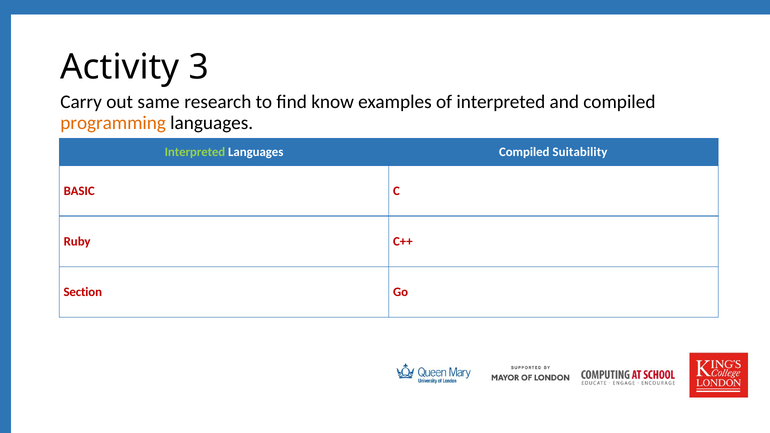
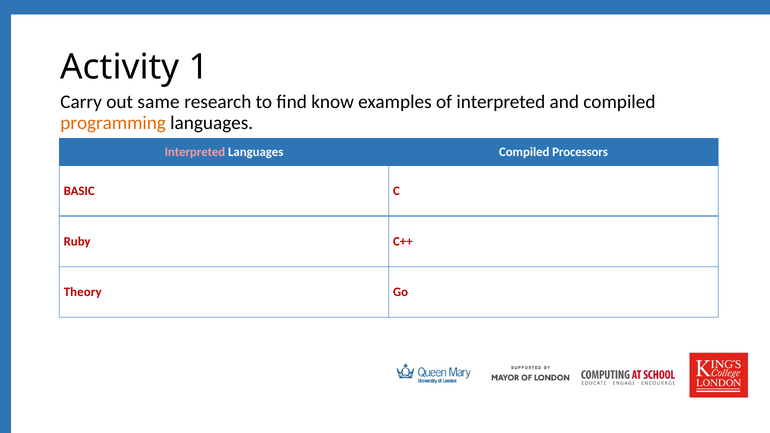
3: 3 -> 1
Interpreted at (195, 152) colour: light green -> pink
Suitability: Suitability -> Processors
Section: Section -> Theory
